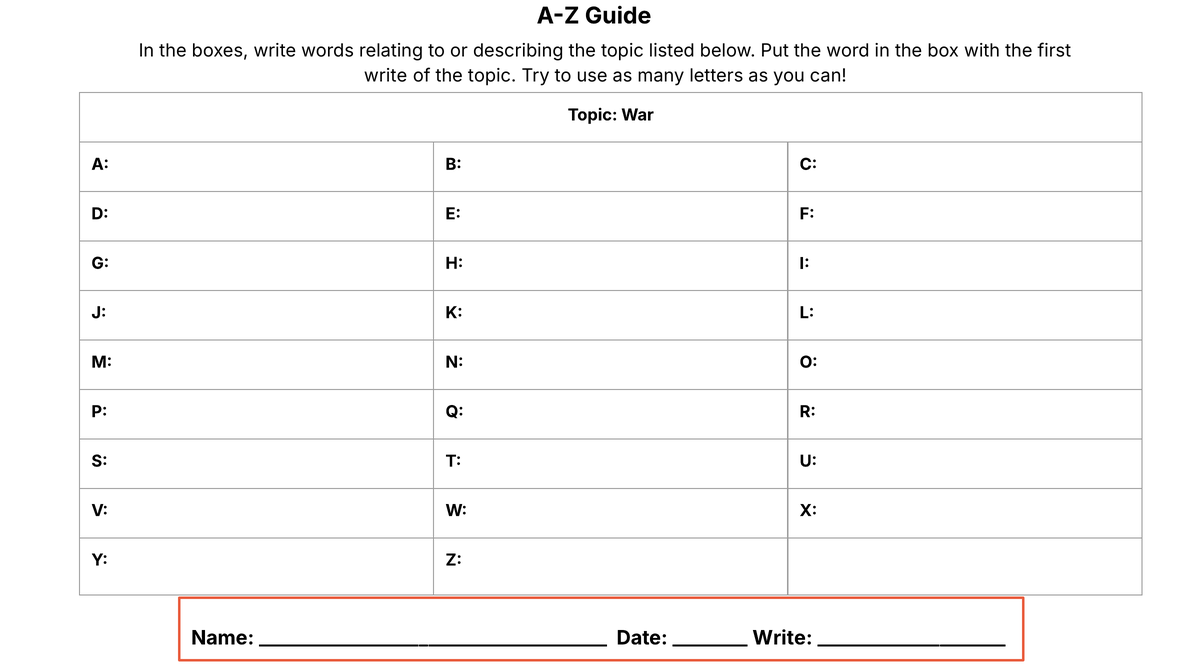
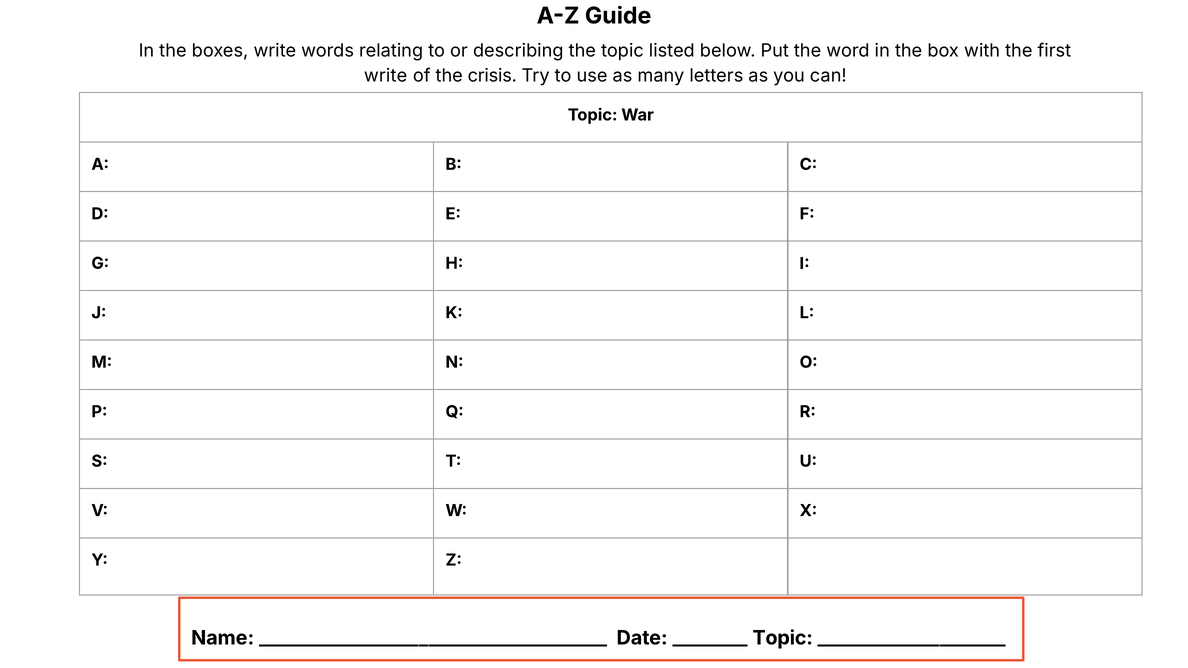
of the topic: topic -> crisis
Write at (782, 638): Write -> Topic
